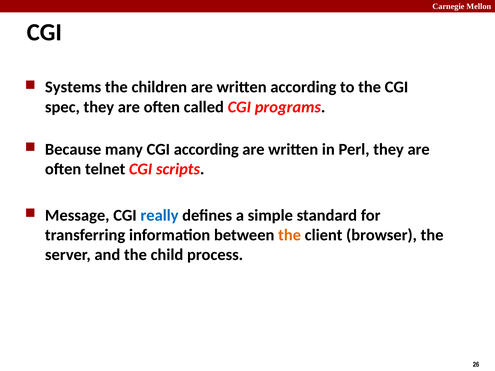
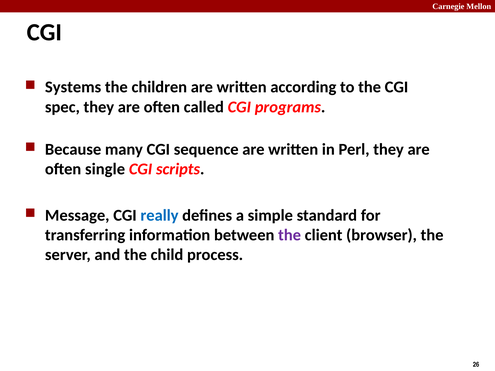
CGI according: according -> sequence
telnet: telnet -> single
the at (290, 235) colour: orange -> purple
